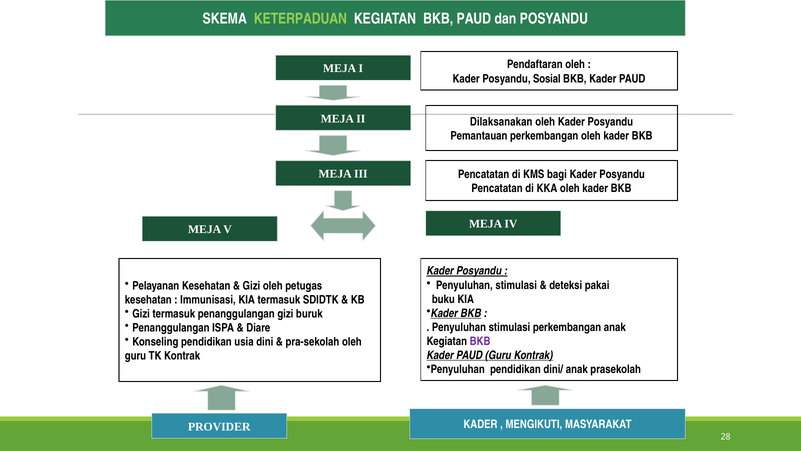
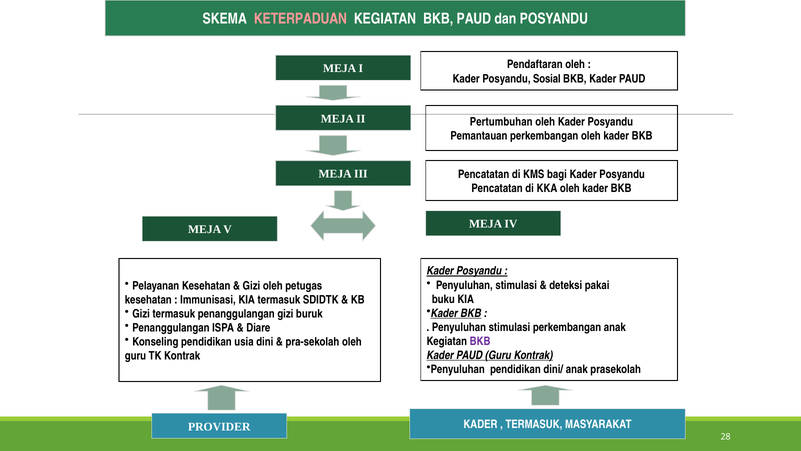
KETERPADUAN colour: light green -> pink
Dilaksanakan: Dilaksanakan -> Pertumbuhan
MENGIKUTI at (534, 424): MENGIKUTI -> TERMASUK
